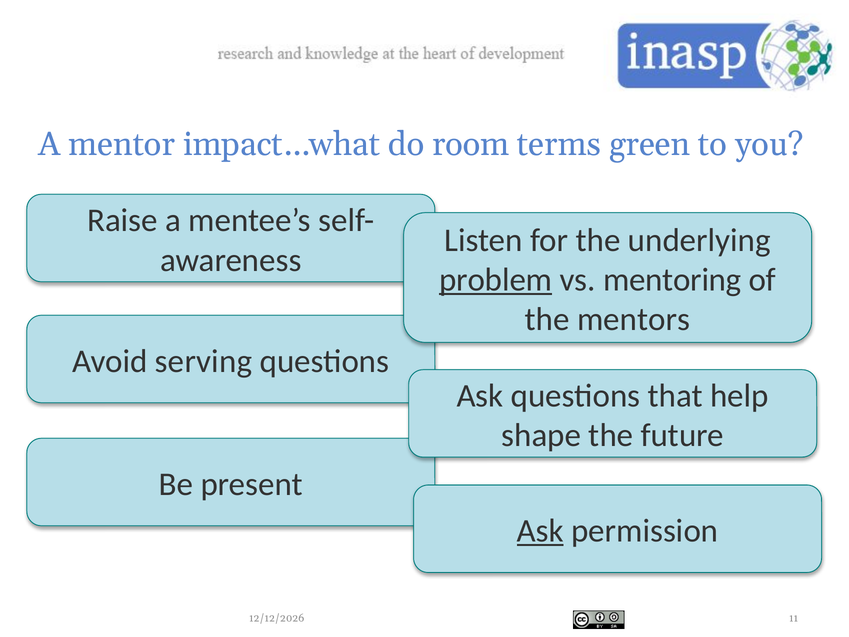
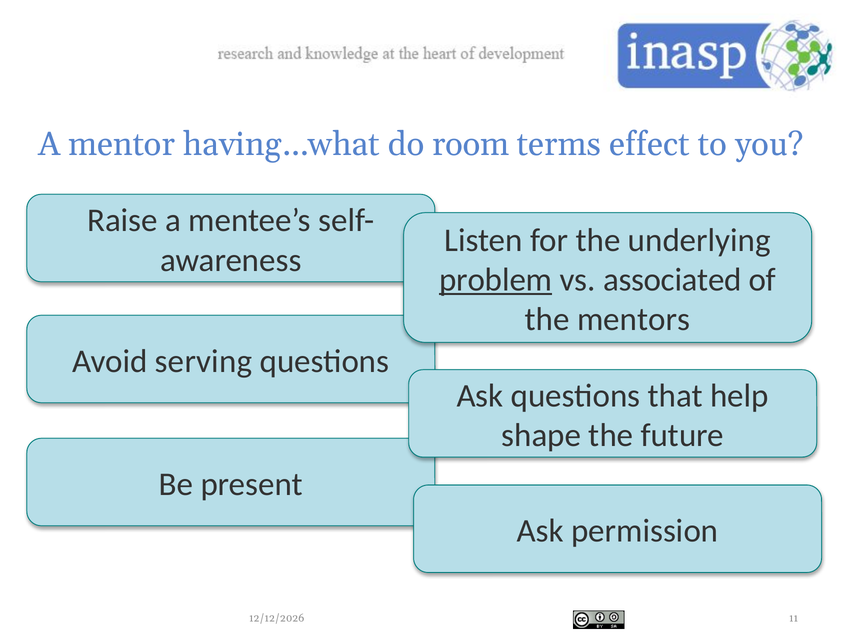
impact…what: impact…what -> having…what
green: green -> effect
mentoring: mentoring -> associated
Ask at (540, 531) underline: present -> none
